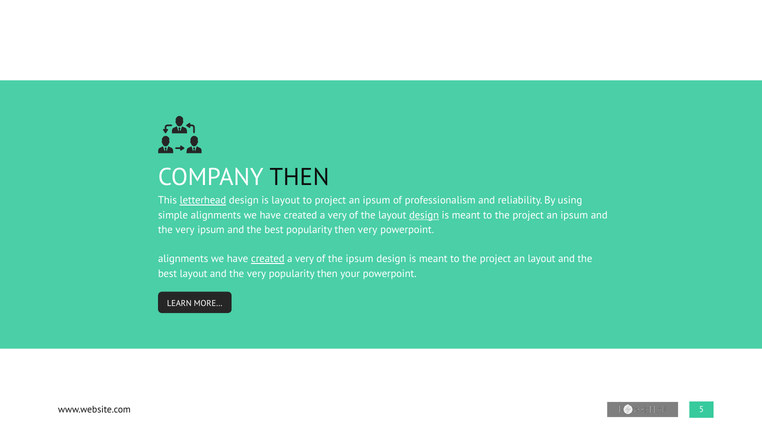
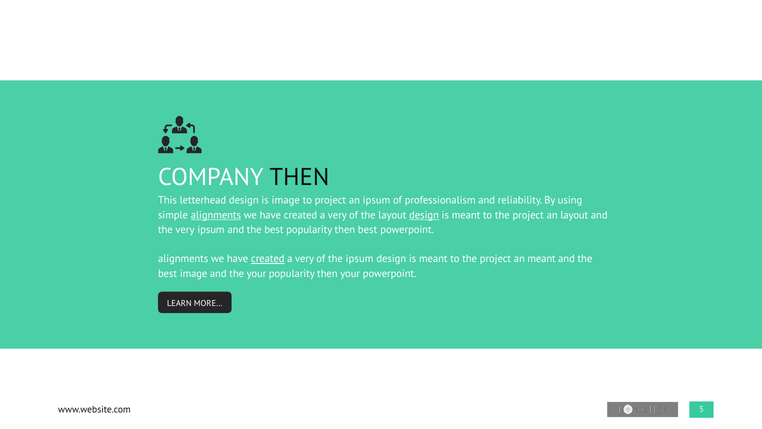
letterhead underline: present -> none
is layout: layout -> image
alignments at (216, 215) underline: none -> present
the project an ipsum: ipsum -> layout
then very: very -> best
an layout: layout -> meant
best layout: layout -> image
very at (256, 273): very -> your
